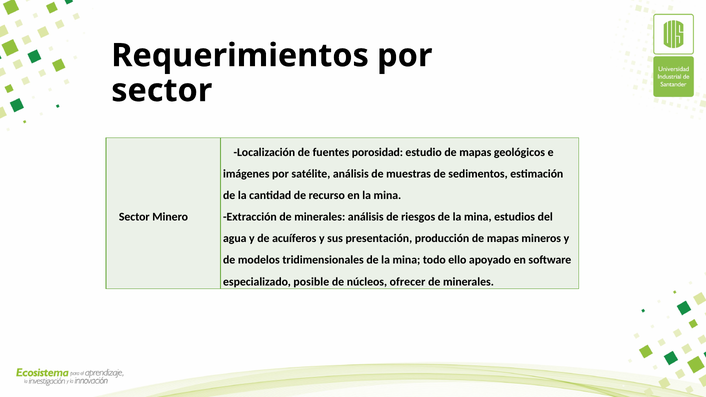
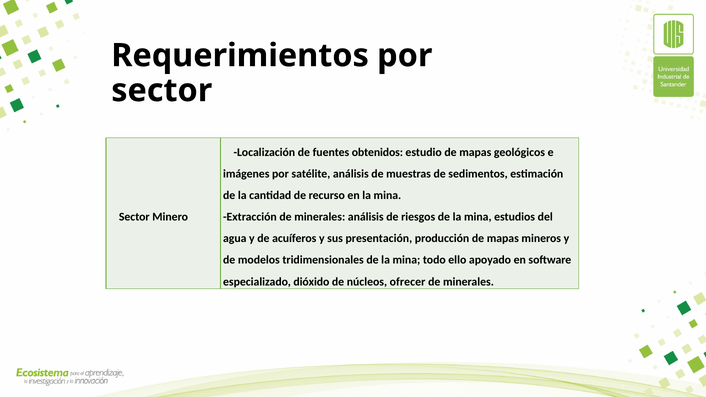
porosidad: porosidad -> obtenidos
posible: posible -> dióxido
